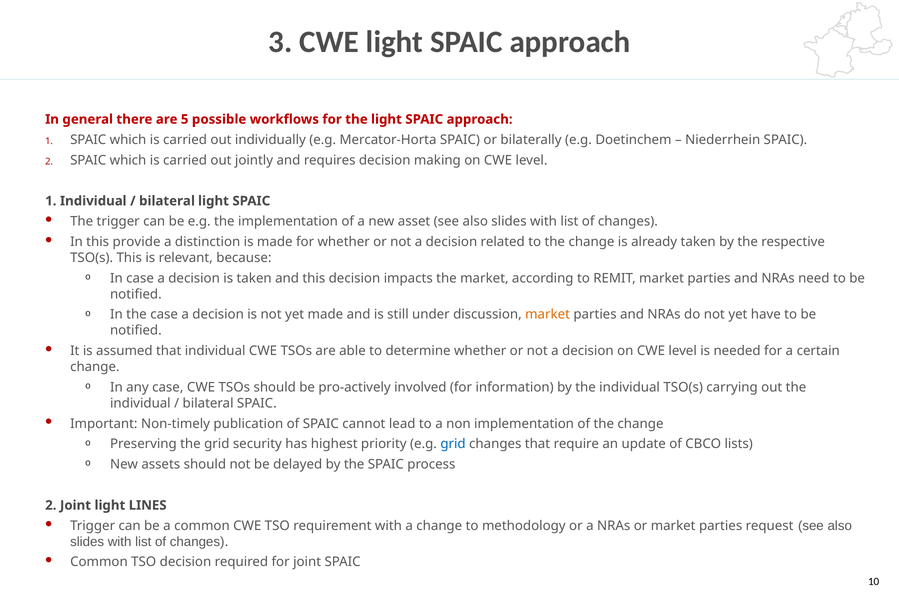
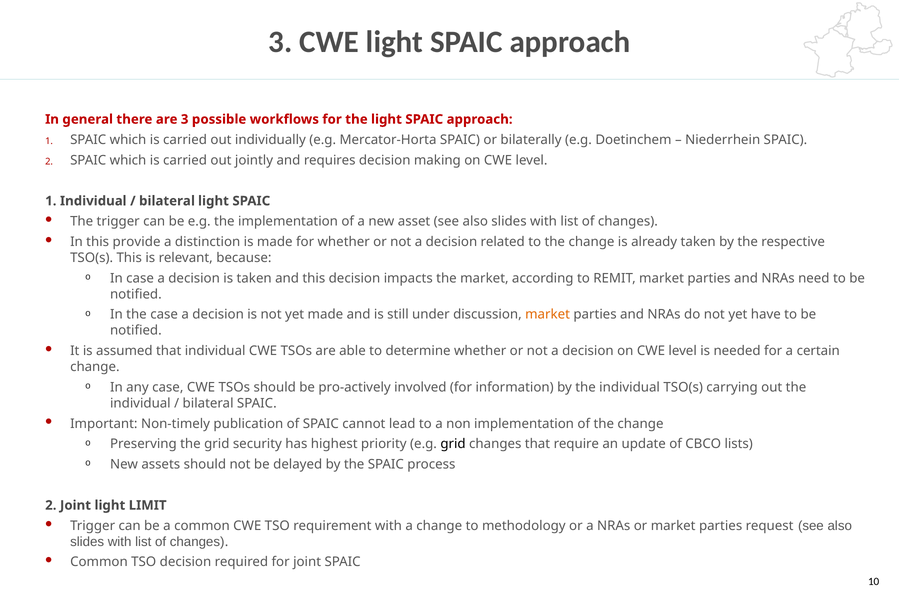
are 5: 5 -> 3
grid at (453, 444) colour: blue -> black
LINES: LINES -> LIMIT
